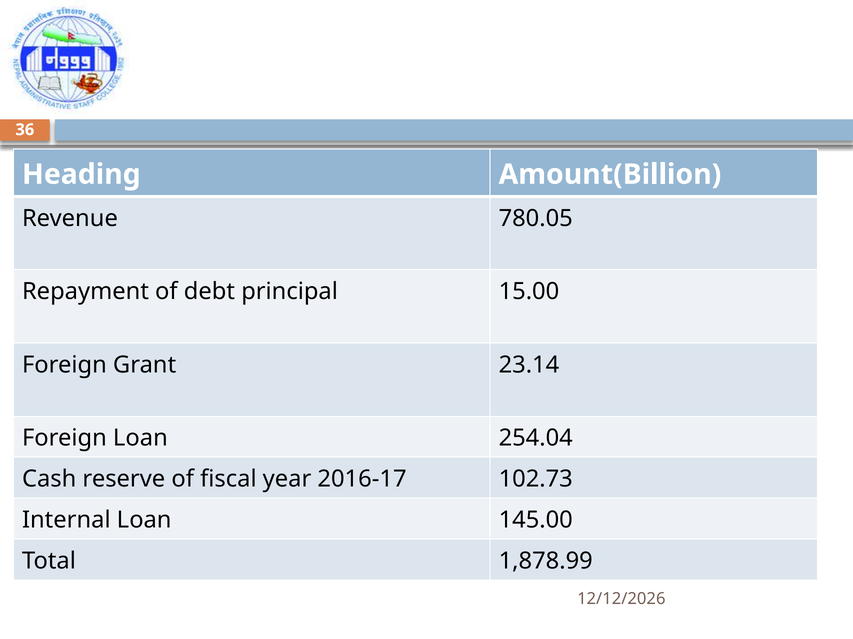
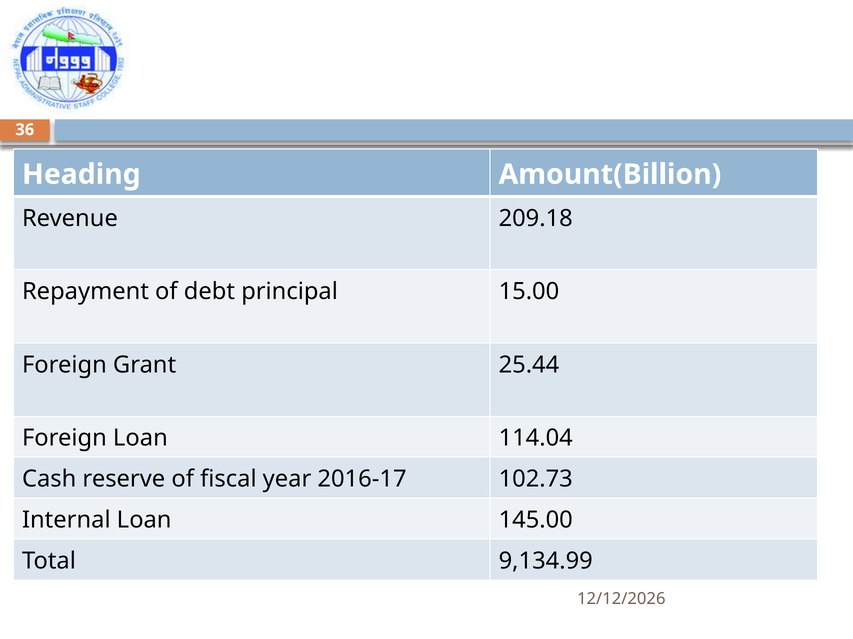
780.05: 780.05 -> 209.18
23.14: 23.14 -> 25.44
254.04: 254.04 -> 114.04
1,878.99: 1,878.99 -> 9,134.99
